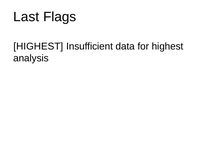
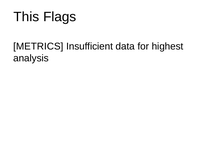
Last: Last -> This
HIGHEST at (38, 46): HIGHEST -> METRICS
